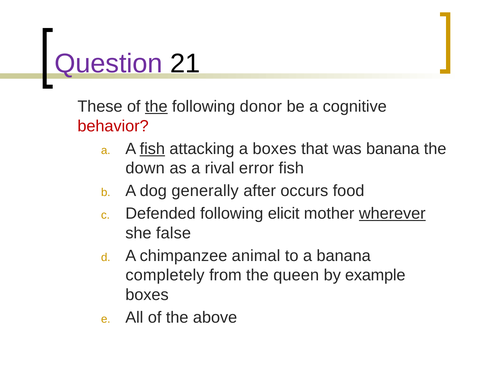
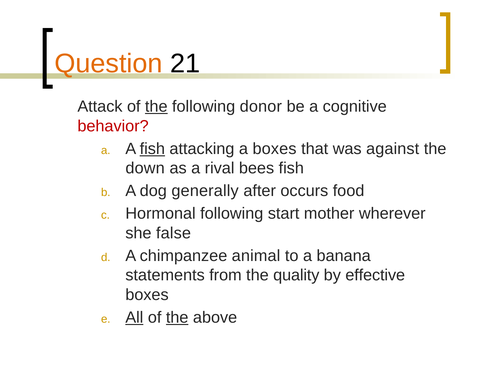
Question colour: purple -> orange
These: These -> Attack
was banana: banana -> against
error: error -> bees
Defended: Defended -> Hormonal
elicit: elicit -> start
wherever underline: present -> none
completely: completely -> statements
queen: queen -> quality
example: example -> effective
All underline: none -> present
the at (177, 318) underline: none -> present
